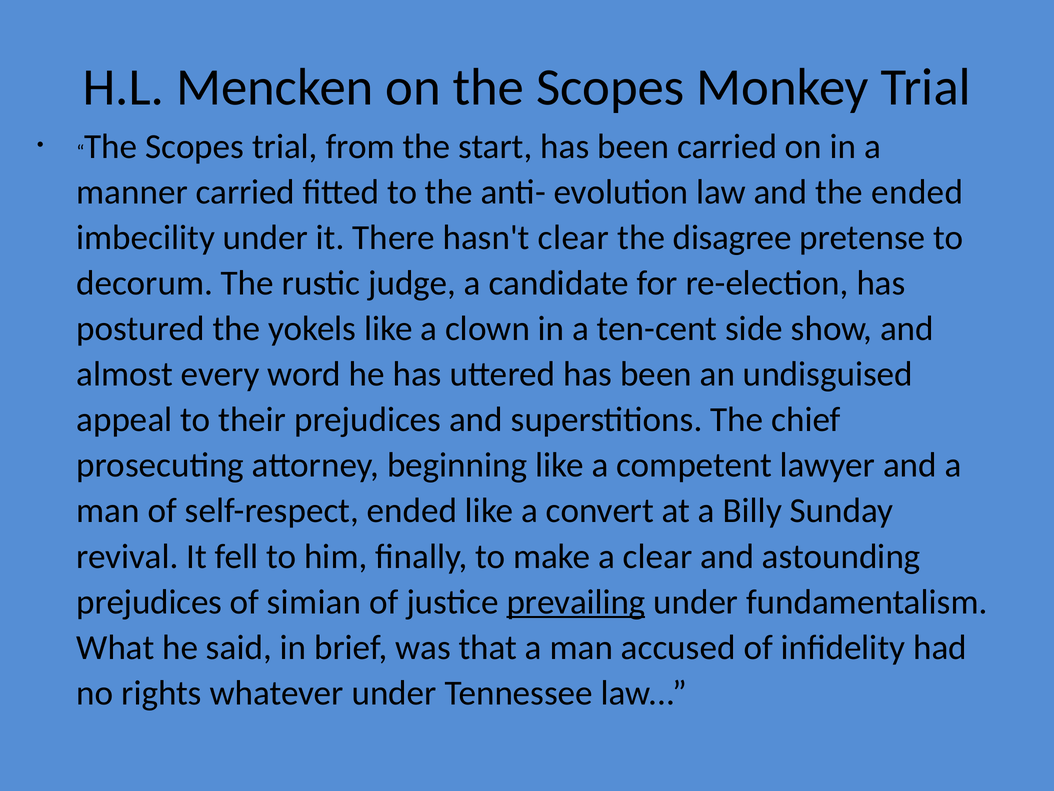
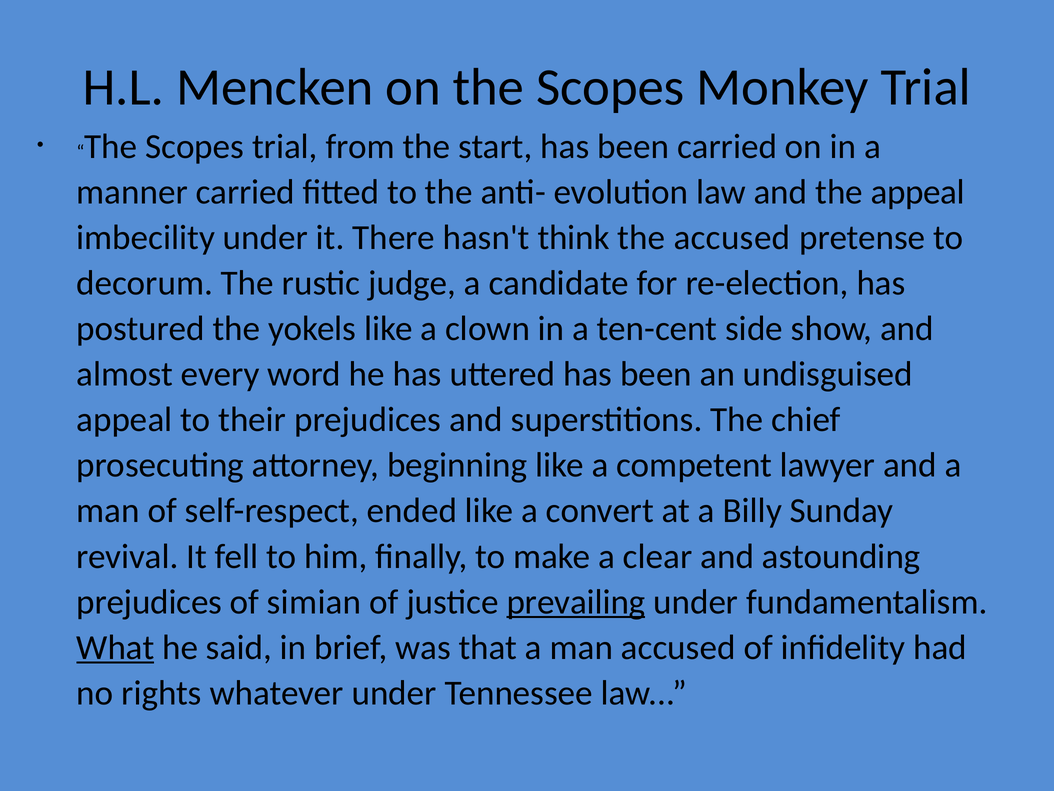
the ended: ended -> appeal
hasn't clear: clear -> think
the disagree: disagree -> accused
What underline: none -> present
